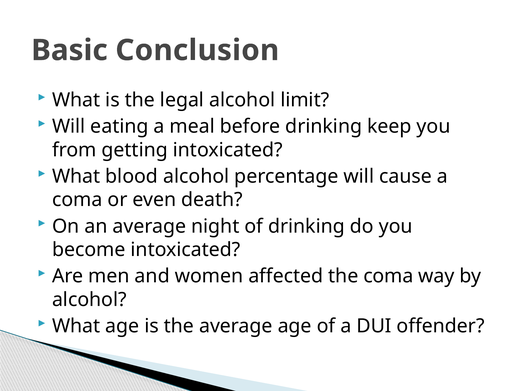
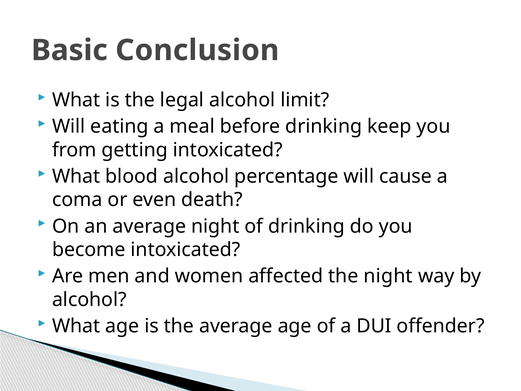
the coma: coma -> night
